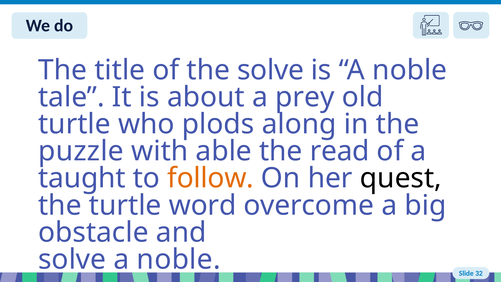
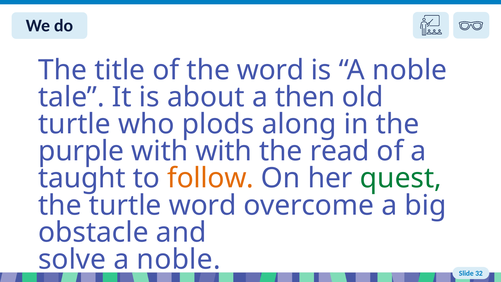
the solve: solve -> word
prey: prey -> then
puzzle: puzzle -> purple
with able: able -> with
quest colour: black -> green
